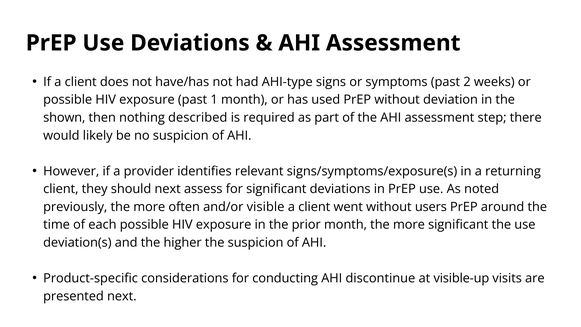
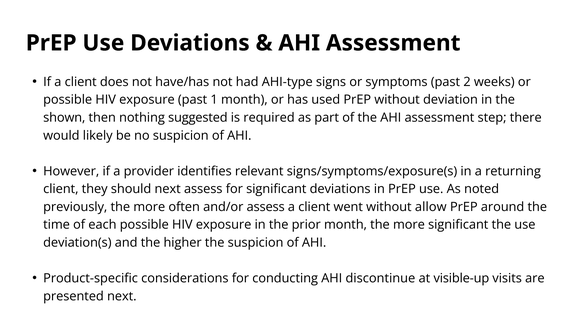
described: described -> suggested
and/or visible: visible -> assess
users: users -> allow
